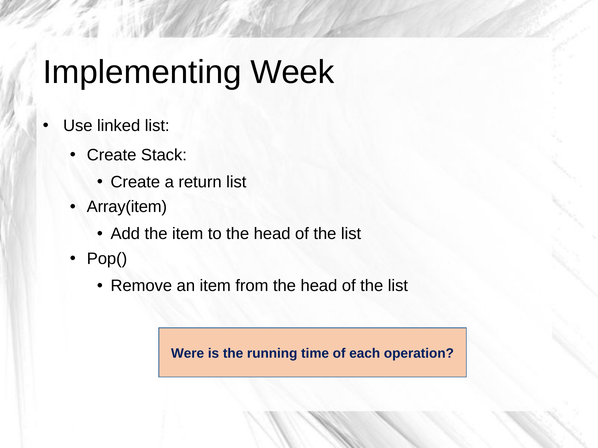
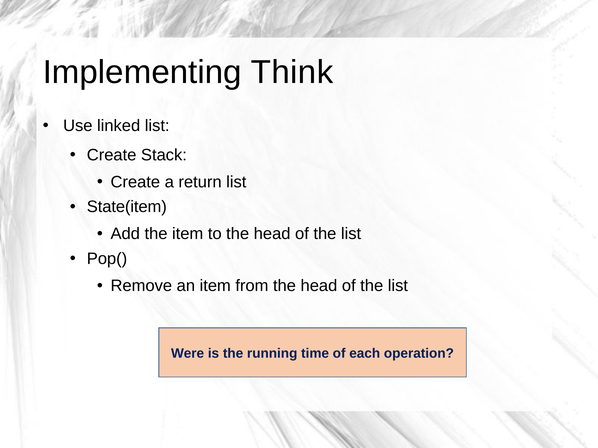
Week: Week -> Think
Array(item: Array(item -> State(item
